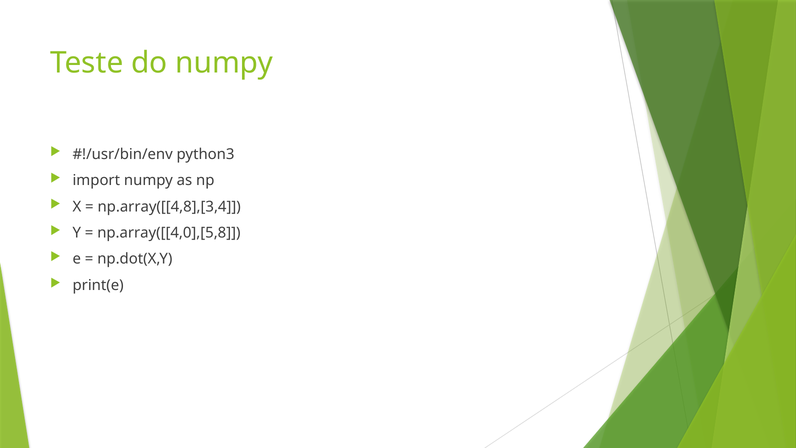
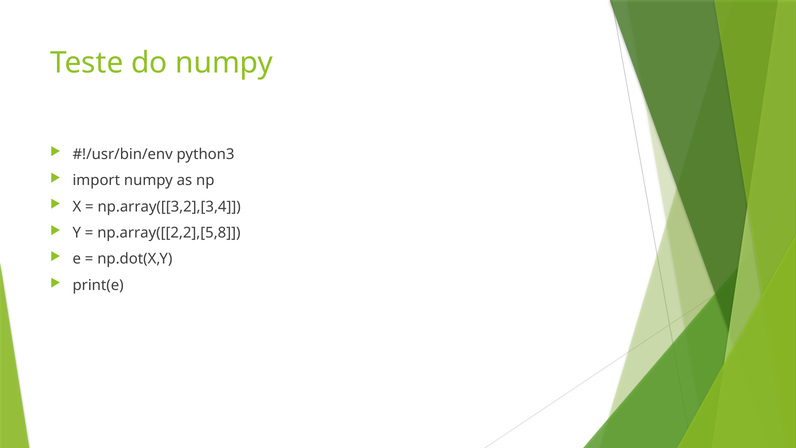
np.array([[4,8],[3,4: np.array([[4,8],[3,4 -> np.array([[3,2],[3,4
np.array([[4,0],[5,8: np.array([[4,0],[5,8 -> np.array([[2,2],[5,8
